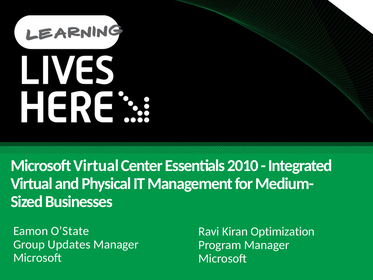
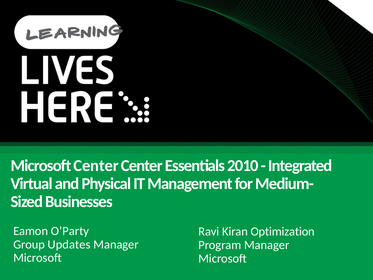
Microsoft Virtual: Virtual -> Center
O’State: O’State -> O’Party
